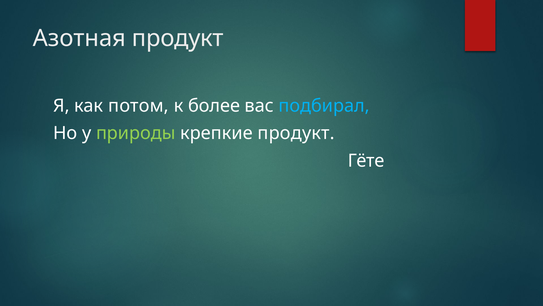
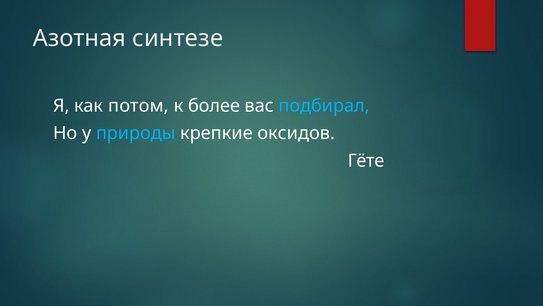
Азотная продукт: продукт -> синтезе
природы colour: light green -> light blue
крепкие продукт: продукт -> оксидов
